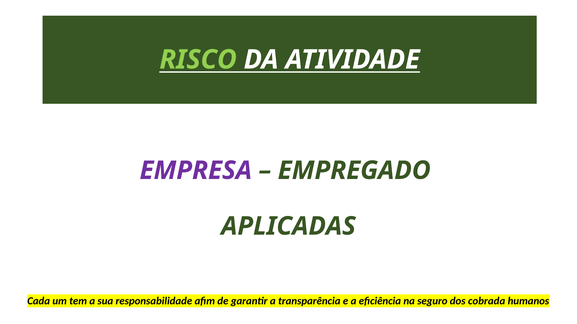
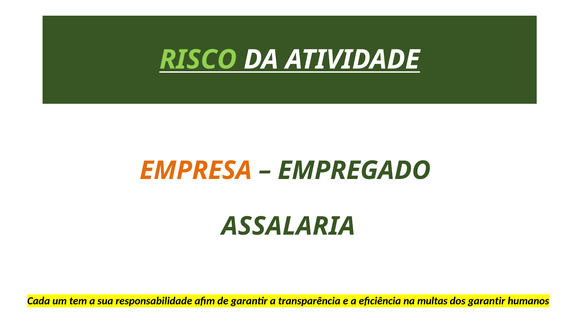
EMPRESA colour: purple -> orange
APLICADAS: APLICADAS -> ASSALARIA
seguro: seguro -> multas
dos cobrada: cobrada -> garantir
